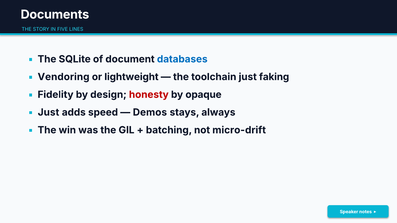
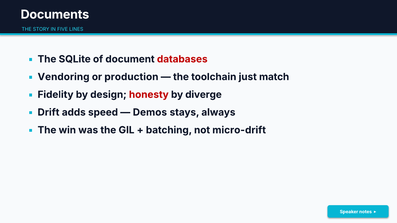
databases colour: blue -> red
lightweight: lightweight -> production
faking: faking -> match
opaque: opaque -> diverge
Just at (48, 112): Just -> Drift
